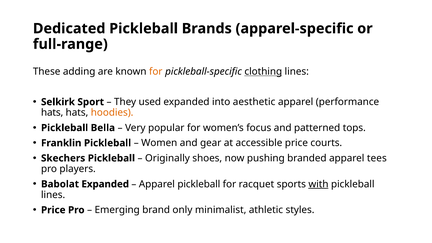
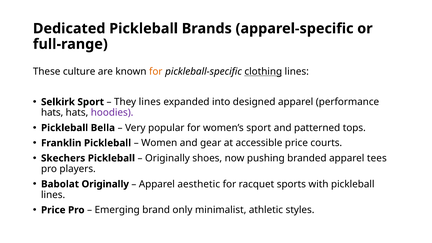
adding: adding -> culture
They used: used -> lines
aesthetic: aesthetic -> designed
hoodies colour: orange -> purple
women’s focus: focus -> sport
Babolat Expanded: Expanded -> Originally
Apparel pickleball: pickleball -> aesthetic
with underline: present -> none
